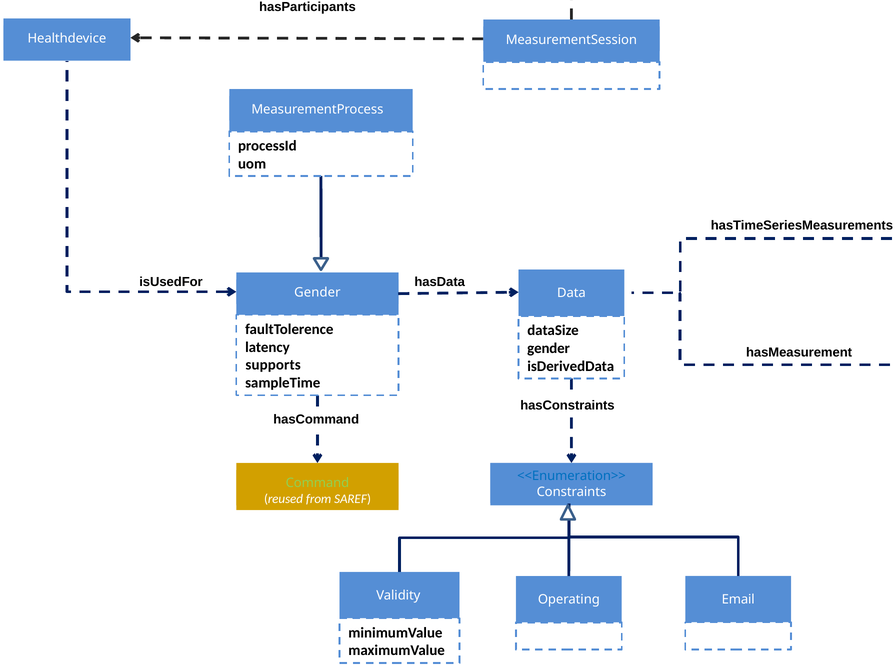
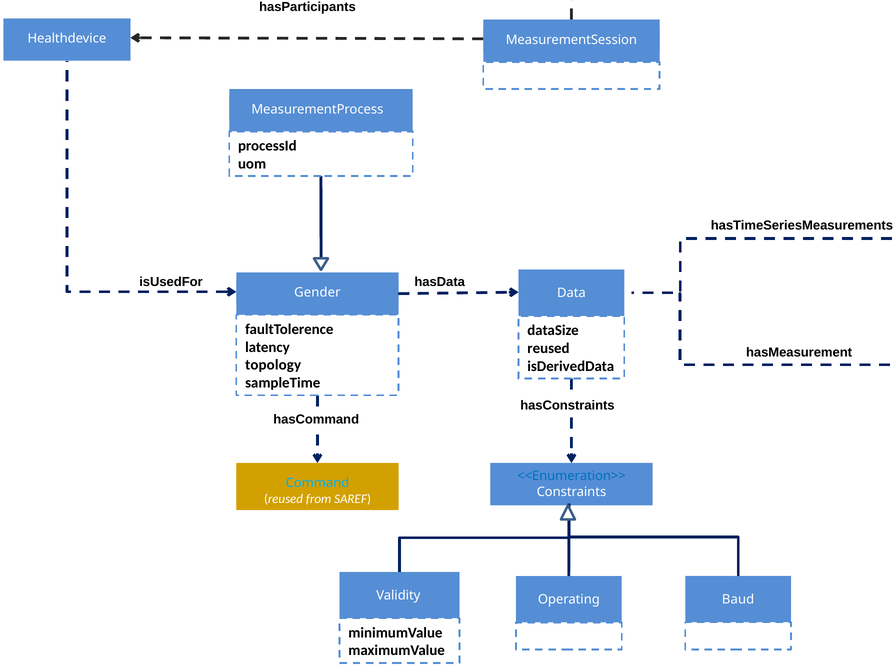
gender at (549, 348): gender -> reused
supports: supports -> topology
Command colour: light green -> light blue
Email: Email -> Baud
